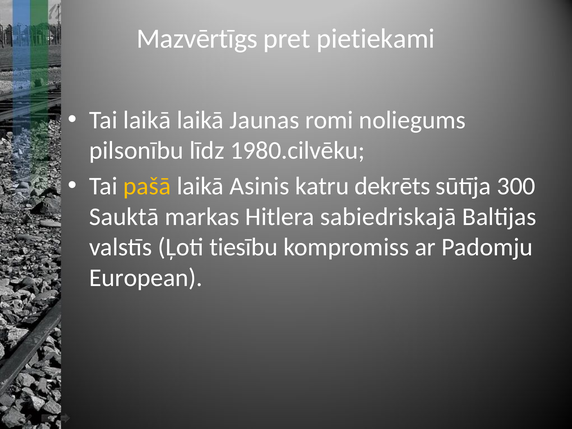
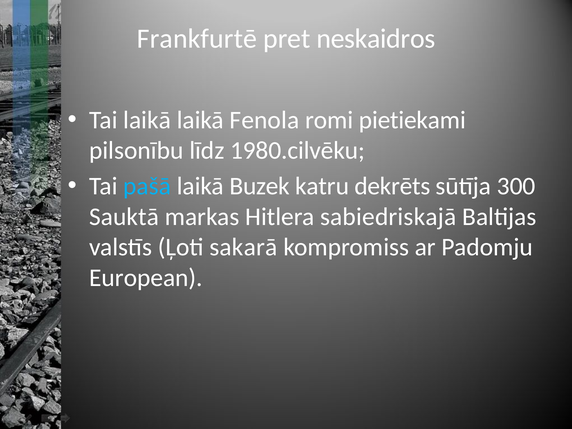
Mazvērtīgs: Mazvērtīgs -> Frankfurtē
pietiekami: pietiekami -> neskaidros
Jaunas: Jaunas -> Fenola
noliegums: noliegums -> pietiekami
pašā colour: yellow -> light blue
Asinis: Asinis -> Buzek
tiesību: tiesību -> sakarā
